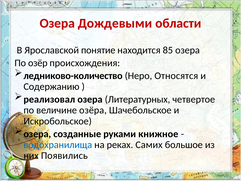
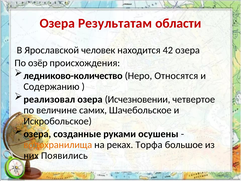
Дождевыми: Дождевыми -> Результатам
понятие: понятие -> человек
85: 85 -> 42
Литературных: Литературных -> Исчезновении
озёра: озёра -> самих
книжное: книжное -> осушены
водохранилища colour: blue -> orange
Самих: Самих -> Торфа
